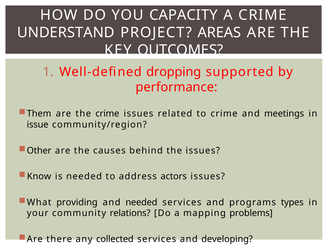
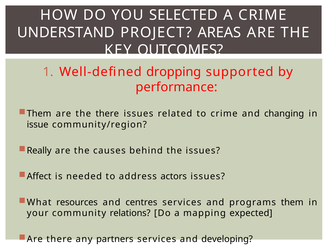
CAPACITY: CAPACITY -> SELECTED
the crime: crime -> there
meetings: meetings -> changing
Other: Other -> Really
Know: Know -> Affect
providing: providing -> resources
and needed: needed -> centres
programs types: types -> them
problems: problems -> expected
collected: collected -> partners
